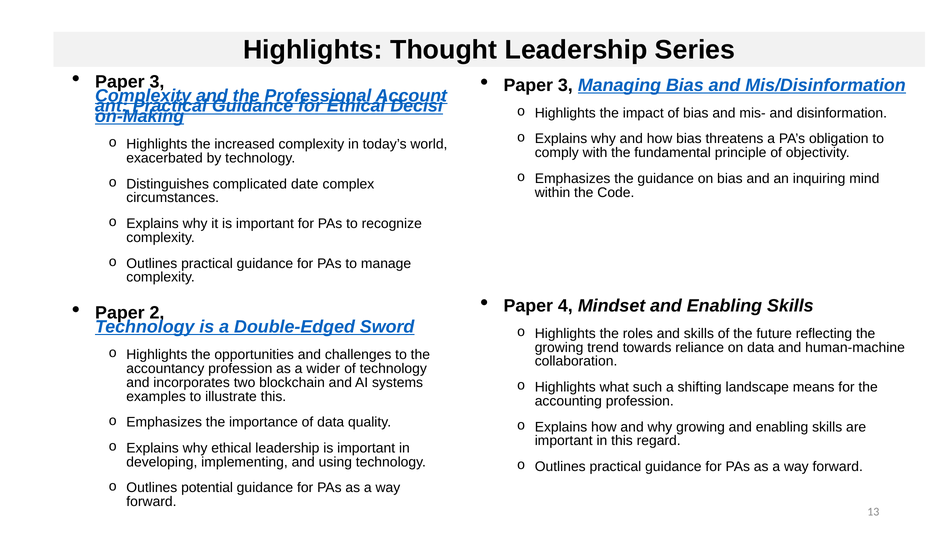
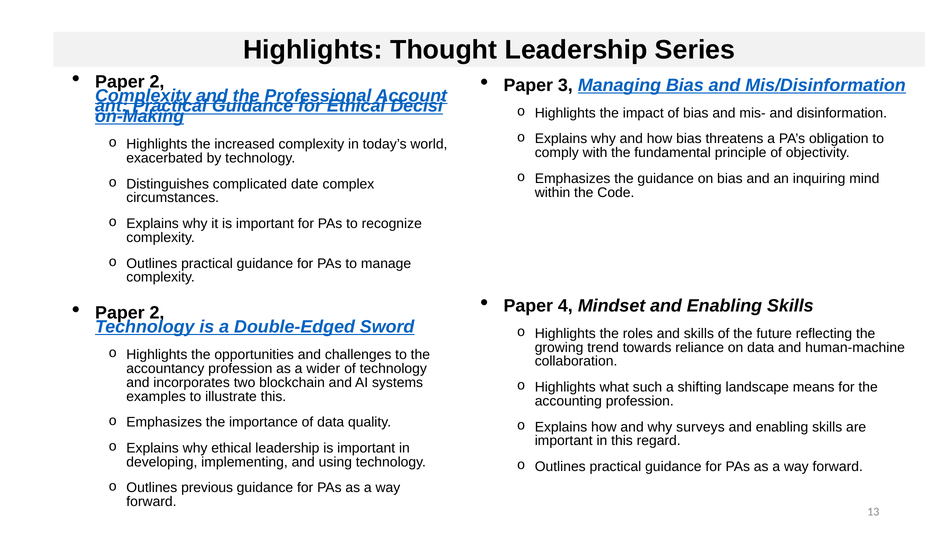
3 at (157, 82): 3 -> 2
why growing: growing -> surveys
potential: potential -> previous
